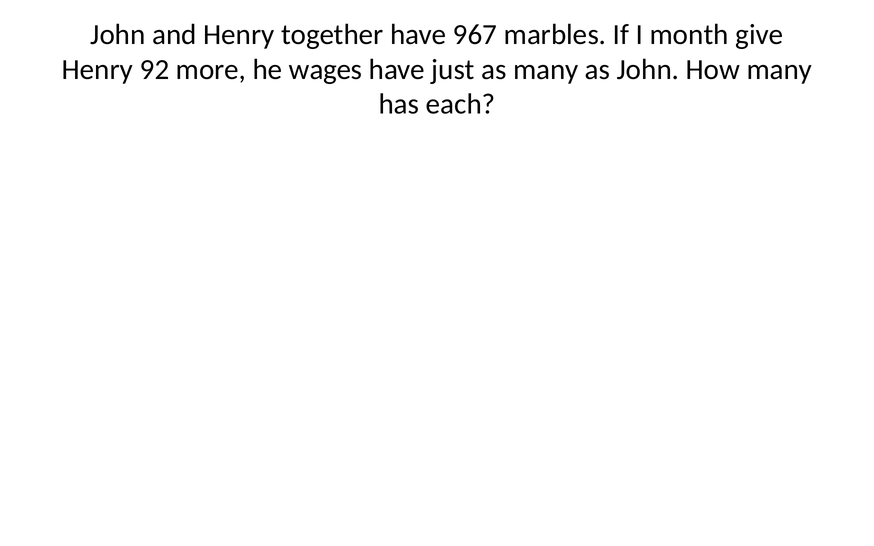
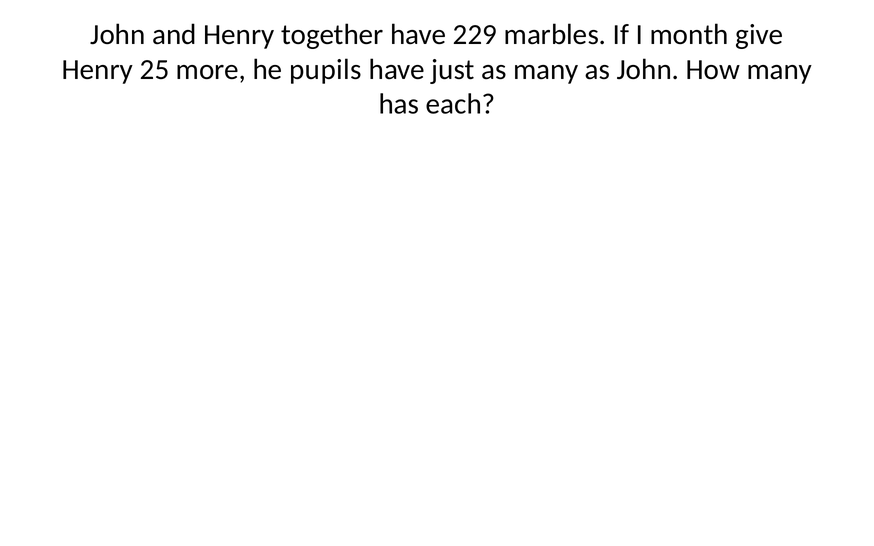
967: 967 -> 229
92: 92 -> 25
wages: wages -> pupils
